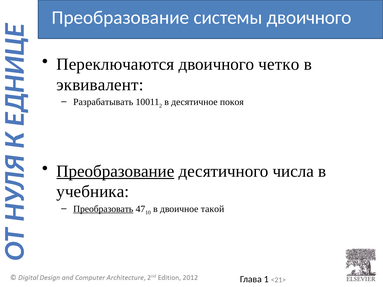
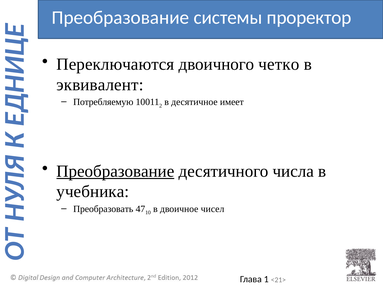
системы двоичного: двоичного -> проректор
Разрабатывать: Разрабатывать -> Потребляемую
покоя: покоя -> имеет
Преобразовать underline: present -> none
такой: такой -> чисел
